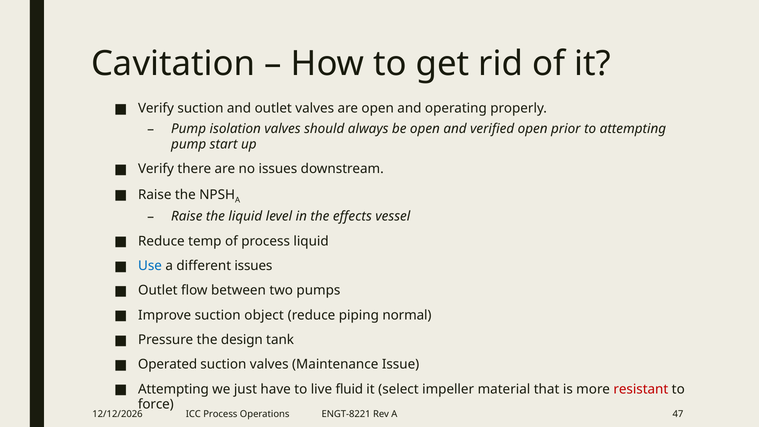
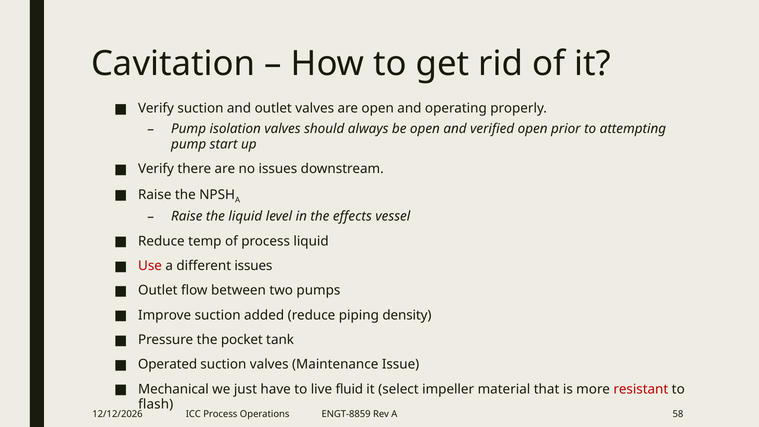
Use colour: blue -> red
object: object -> added
normal: normal -> density
design: design -> pocket
Attempting at (173, 389): Attempting -> Mechanical
force: force -> flash
ENGT-8221: ENGT-8221 -> ENGT-8859
47: 47 -> 58
